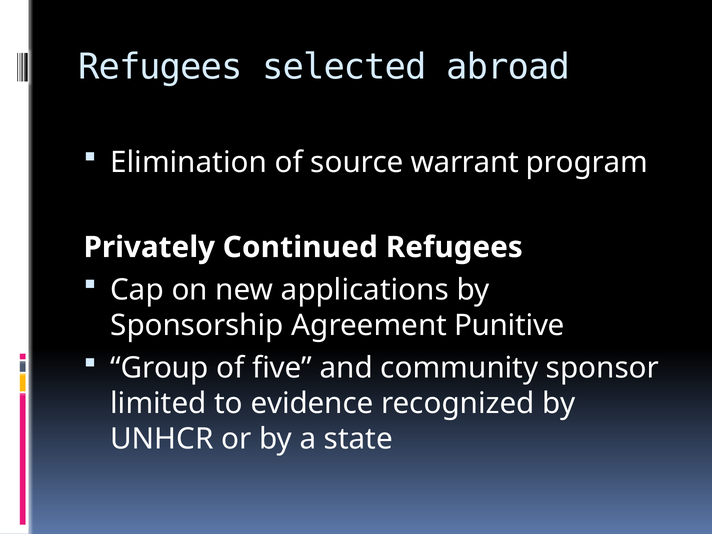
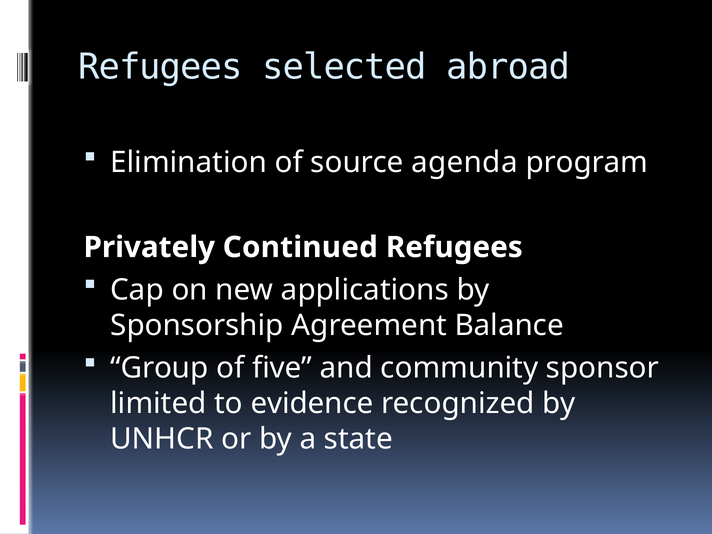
warrant: warrant -> agenda
Punitive: Punitive -> Balance
